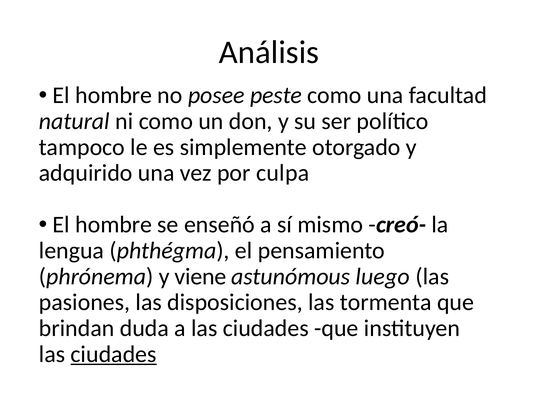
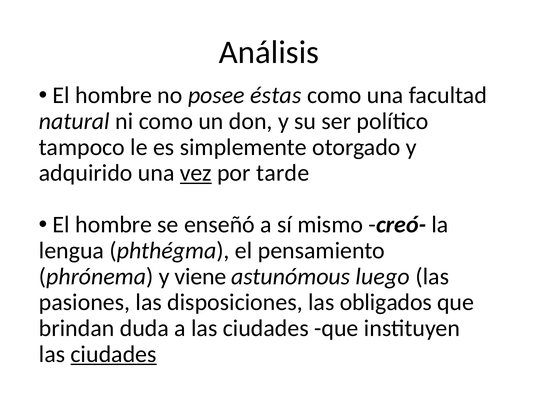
peste: peste -> éstas
vez underline: none -> present
culpa: culpa -> tarde
tormenta: tormenta -> obligados
